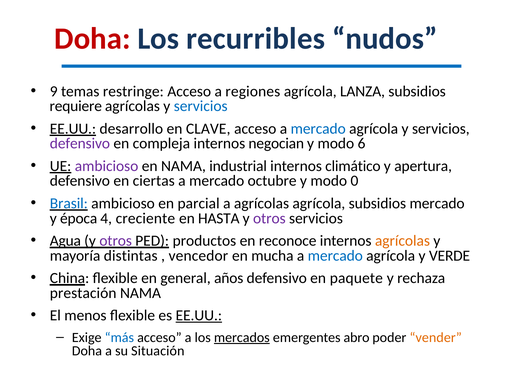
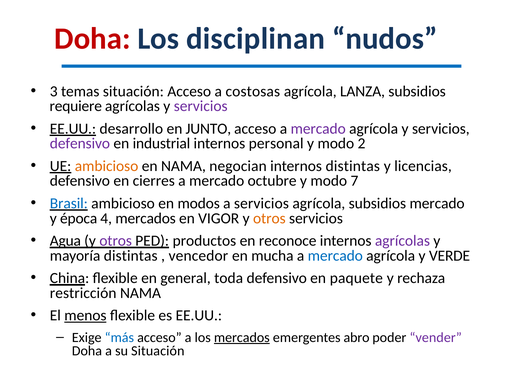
recurribles: recurribles -> disciplinan
9: 9 -> 3
temas restringe: restringe -> situación
regiones: regiones -> costosas
servicios at (201, 106) colour: blue -> purple
CLAVE: CLAVE -> JUNTO
mercado at (318, 129) colour: blue -> purple
compleja: compleja -> industrial
negocian: negocian -> personal
6: 6 -> 2
ambicioso at (107, 166) colour: purple -> orange
industrial: industrial -> negocian
internos climático: climático -> distintas
apertura: apertura -> licencias
ciertas: ciertas -> cierres
0: 0 -> 7
parcial: parcial -> modos
a agrícolas: agrícolas -> servicios
4 creciente: creciente -> mercados
HASTA: HASTA -> VIGOR
otros at (269, 218) colour: purple -> orange
agrícolas at (402, 241) colour: orange -> purple
años: años -> toda
prestación: prestación -> restricción
menos underline: none -> present
EE.UU at (199, 315) underline: present -> none
vender colour: orange -> purple
